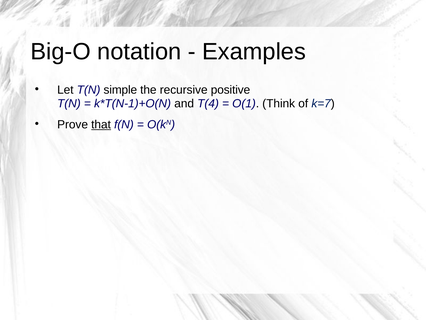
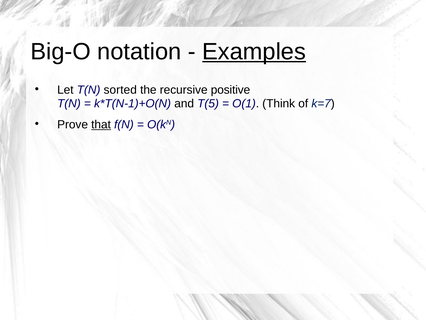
Examples underline: none -> present
simple: simple -> sorted
T(4: T(4 -> T(5
